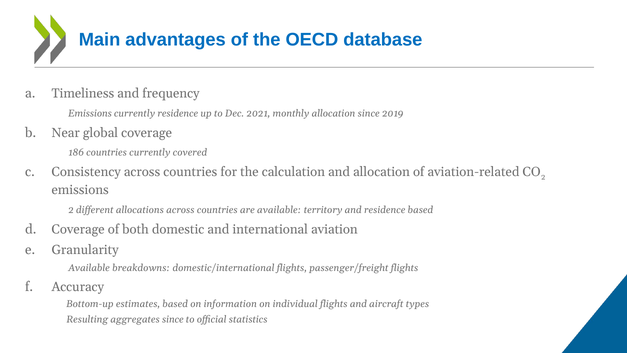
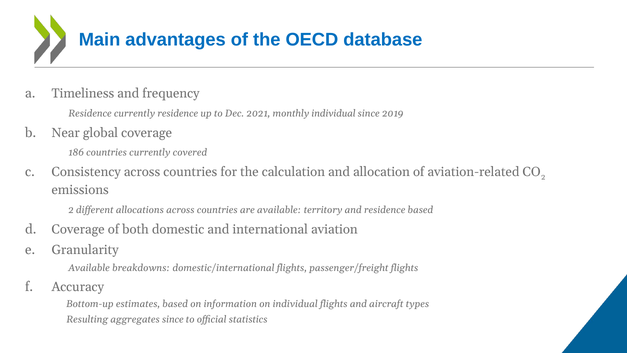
Emissions at (90, 113): Emissions -> Residence
monthly allocation: allocation -> individual
